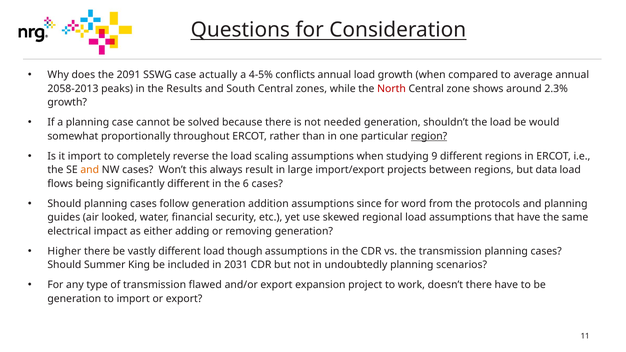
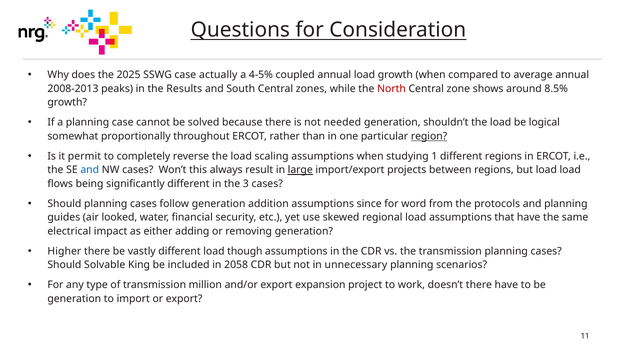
2091: 2091 -> 2025
conflicts: conflicts -> coupled
2058-2013: 2058-2013 -> 2008-2013
2.3%: 2.3% -> 8.5%
would: would -> logical
it import: import -> permit
9: 9 -> 1
and at (90, 170) colour: orange -> blue
large underline: none -> present
but data: data -> load
6: 6 -> 3
Summer: Summer -> Solvable
2031: 2031 -> 2058
undoubtedly: undoubtedly -> unnecessary
flawed: flawed -> million
